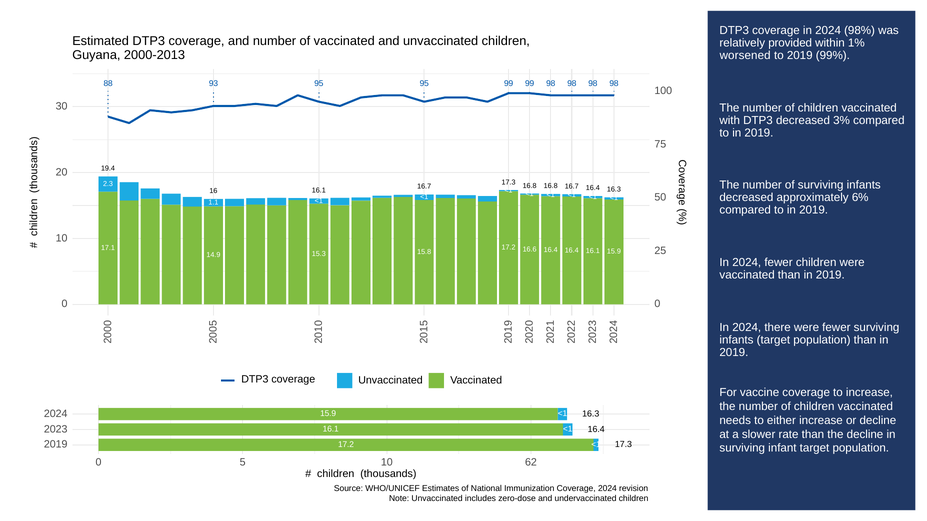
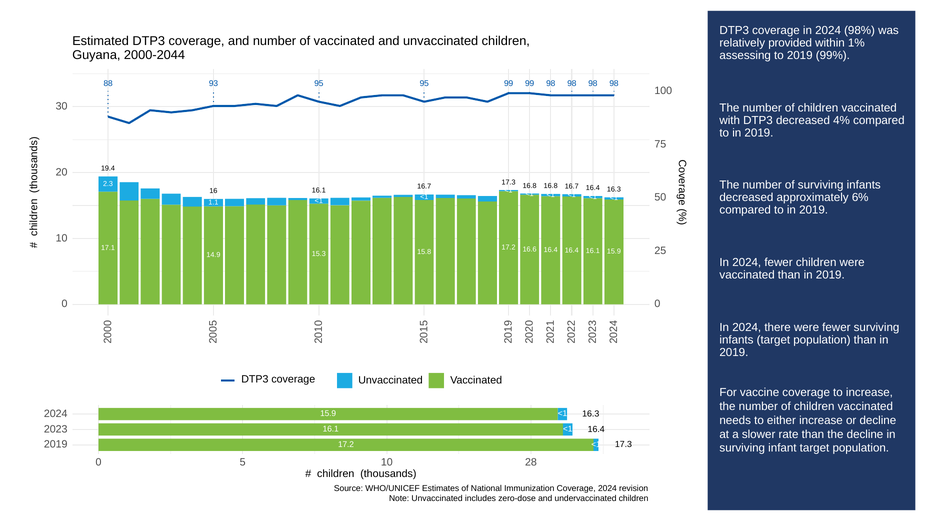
2000-2013: 2000-2013 -> 2000-2044
worsened: worsened -> assessing
3%: 3% -> 4%
62: 62 -> 28
